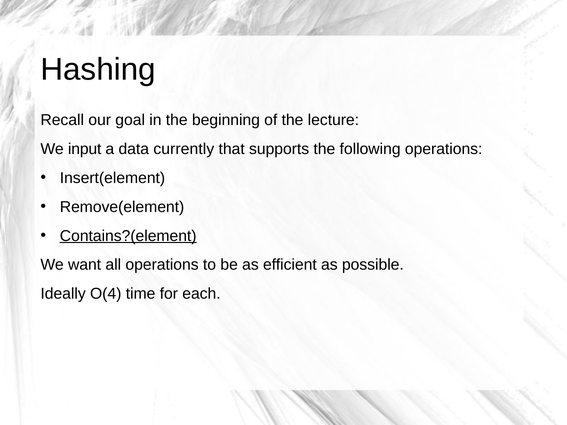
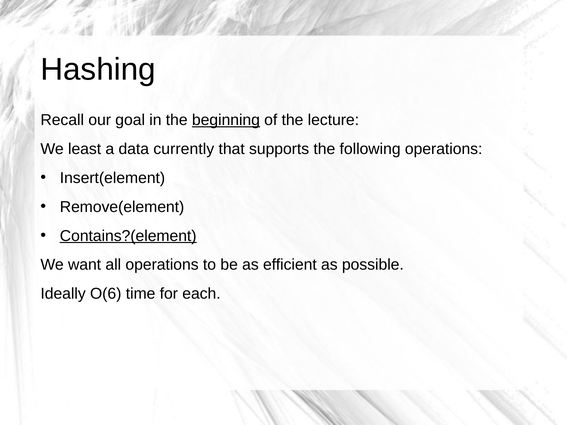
beginning underline: none -> present
input: input -> least
O(4: O(4 -> O(6
